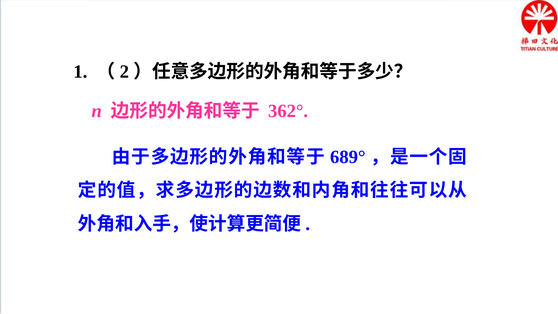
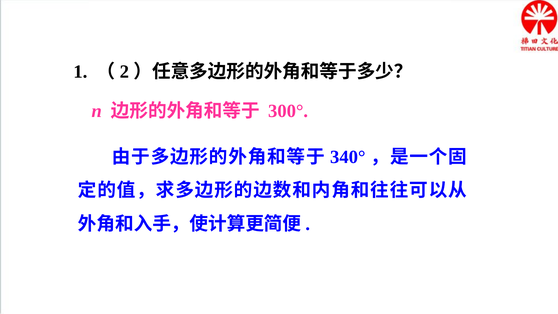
362°: 362° -> 300°
689°: 689° -> 340°
